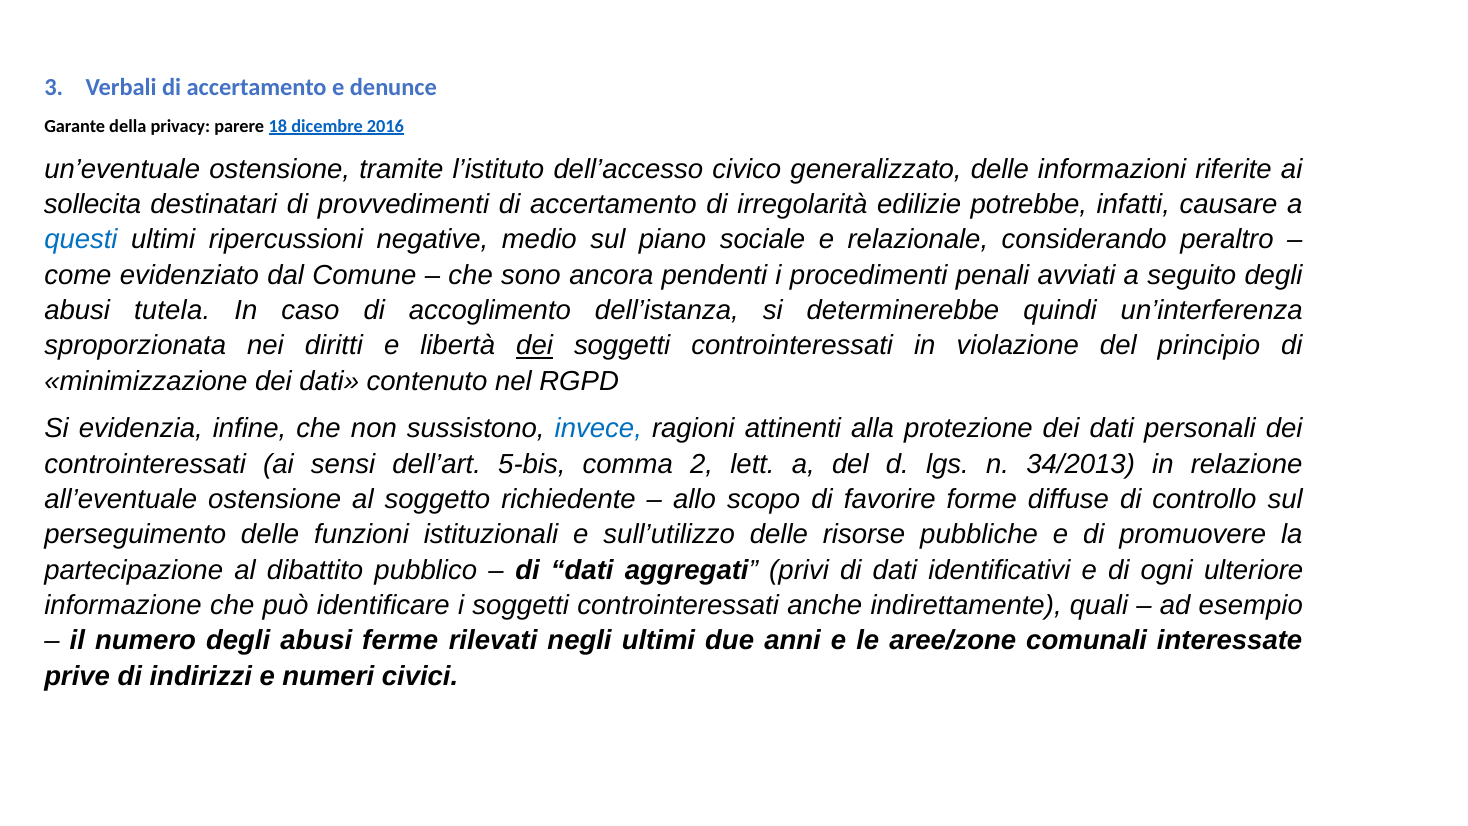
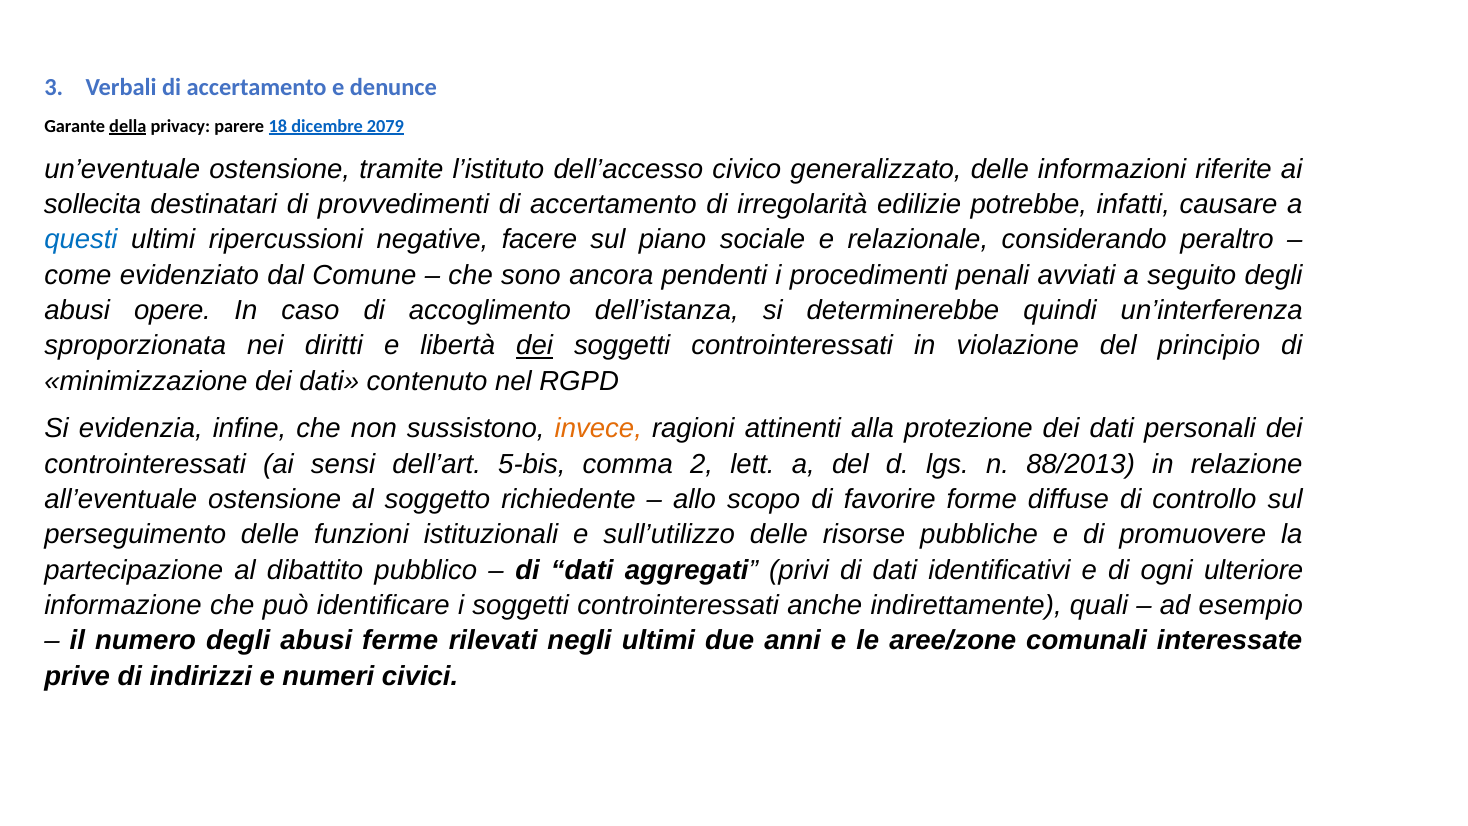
della underline: none -> present
2016: 2016 -> 2079
medio: medio -> facere
tutela: tutela -> opere
invece colour: blue -> orange
34/2013: 34/2013 -> 88/2013
